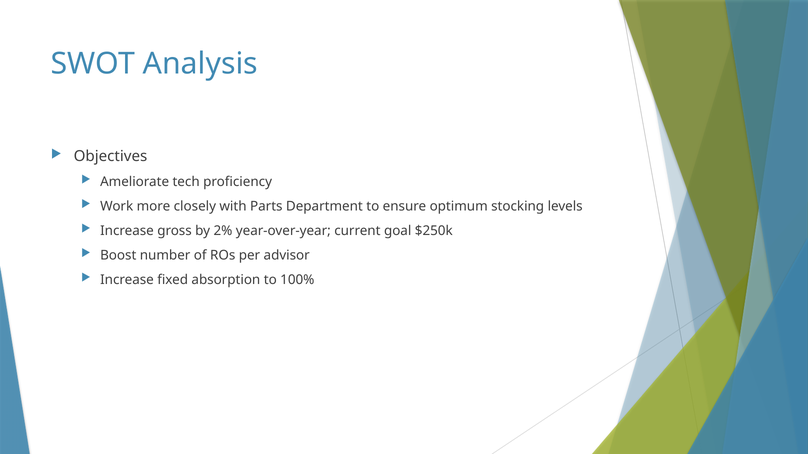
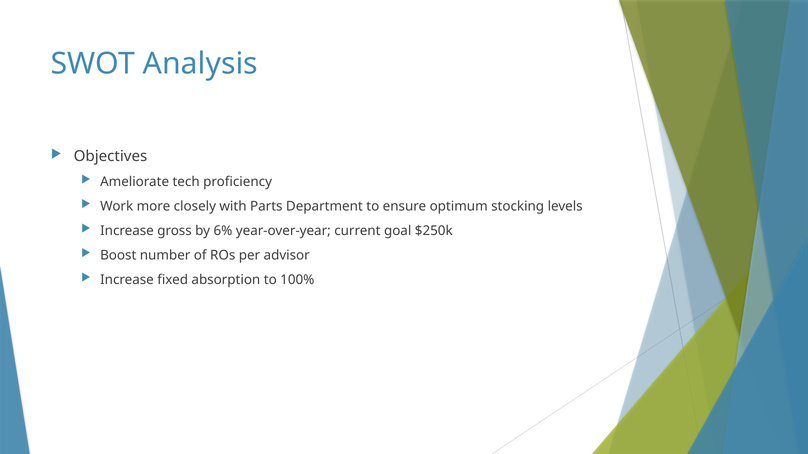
2%: 2% -> 6%
